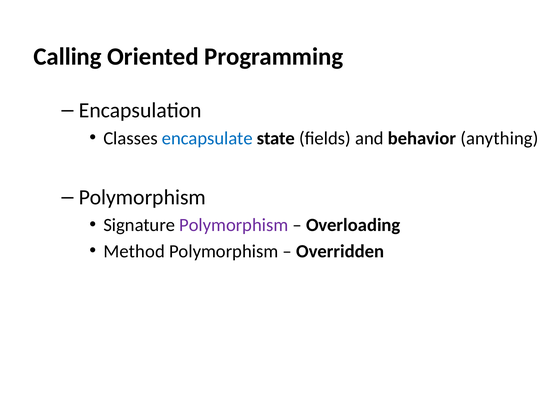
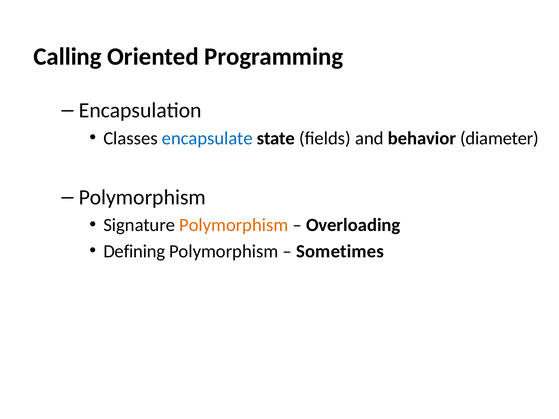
anything: anything -> diameter
Polymorphism at (234, 225) colour: purple -> orange
Method: Method -> Defining
Overridden: Overridden -> Sometimes
